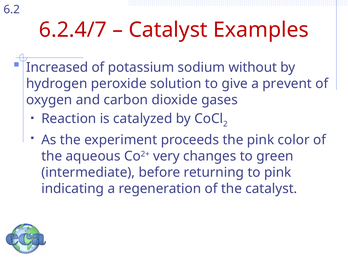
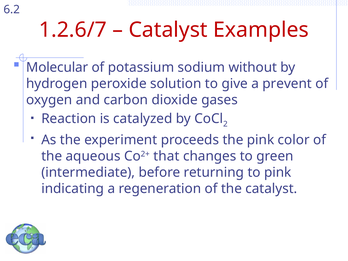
6.2.4/7: 6.2.4/7 -> 1.2.6/7
Increased: Increased -> Molecular
very: very -> that
